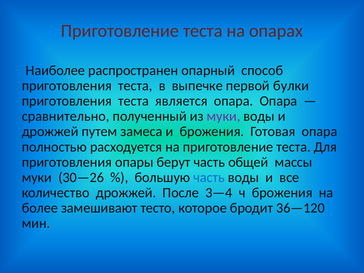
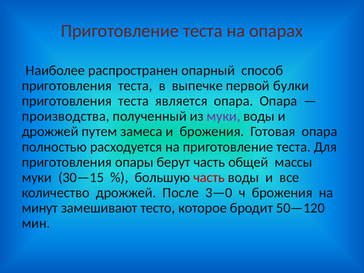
сравнительно: сравнительно -> производства
30—26: 30—26 -> 30—15
часть at (209, 177) colour: blue -> red
3—4: 3—4 -> 3—0
более: более -> минут
36—120: 36—120 -> 50—120
